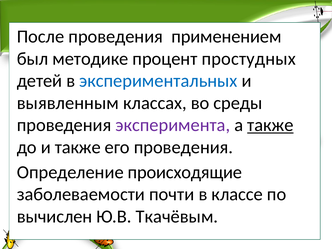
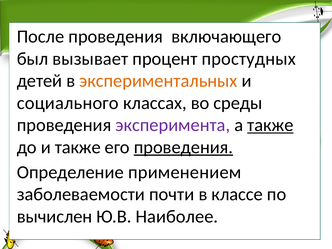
применением: применением -> включающего
методике: методике -> вызывает
экспериментальных colour: blue -> orange
выявленным: выявленным -> социального
проведения at (183, 147) underline: none -> present
происходящие: происходящие -> применением
Ткачёвым: Ткачёвым -> Наиболее
